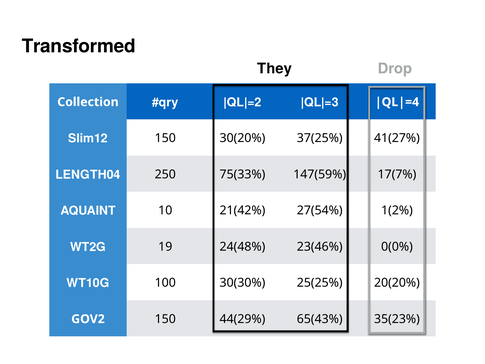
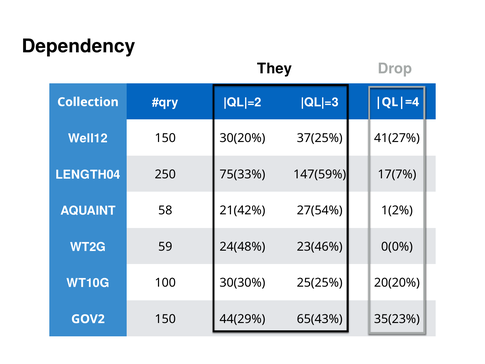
Transformed: Transformed -> Dependency
Slim12: Slim12 -> Well12
10: 10 -> 58
19: 19 -> 59
